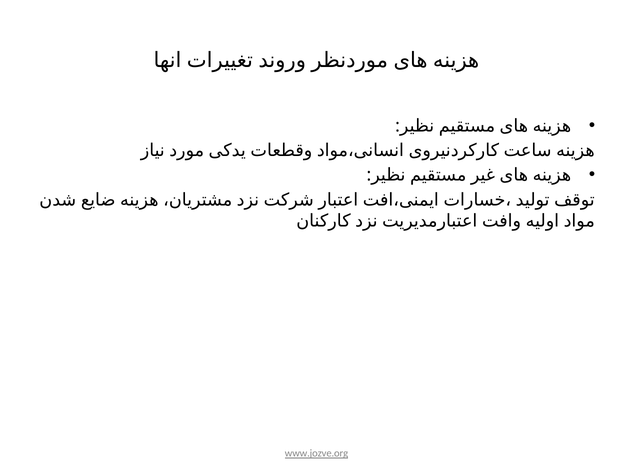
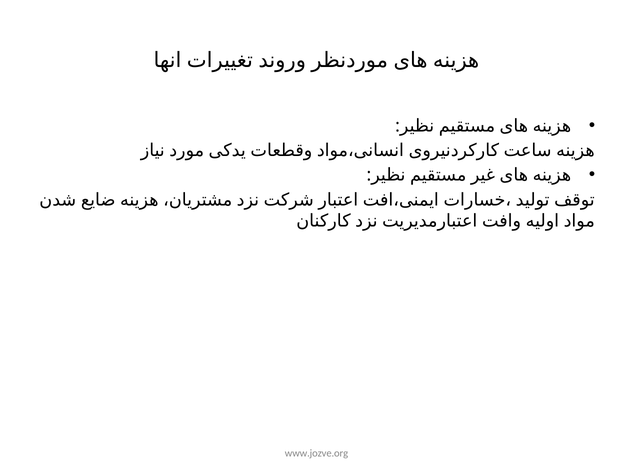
www.jozve.org underline: present -> none
